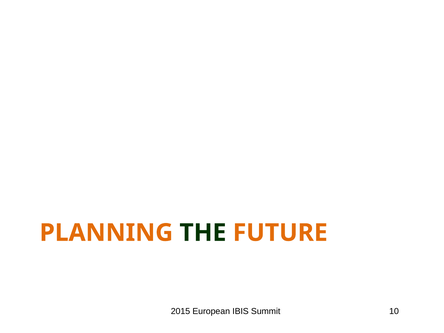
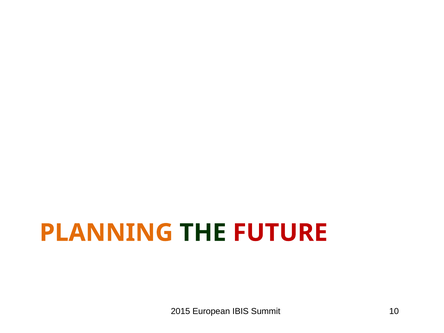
FUTURE colour: orange -> red
